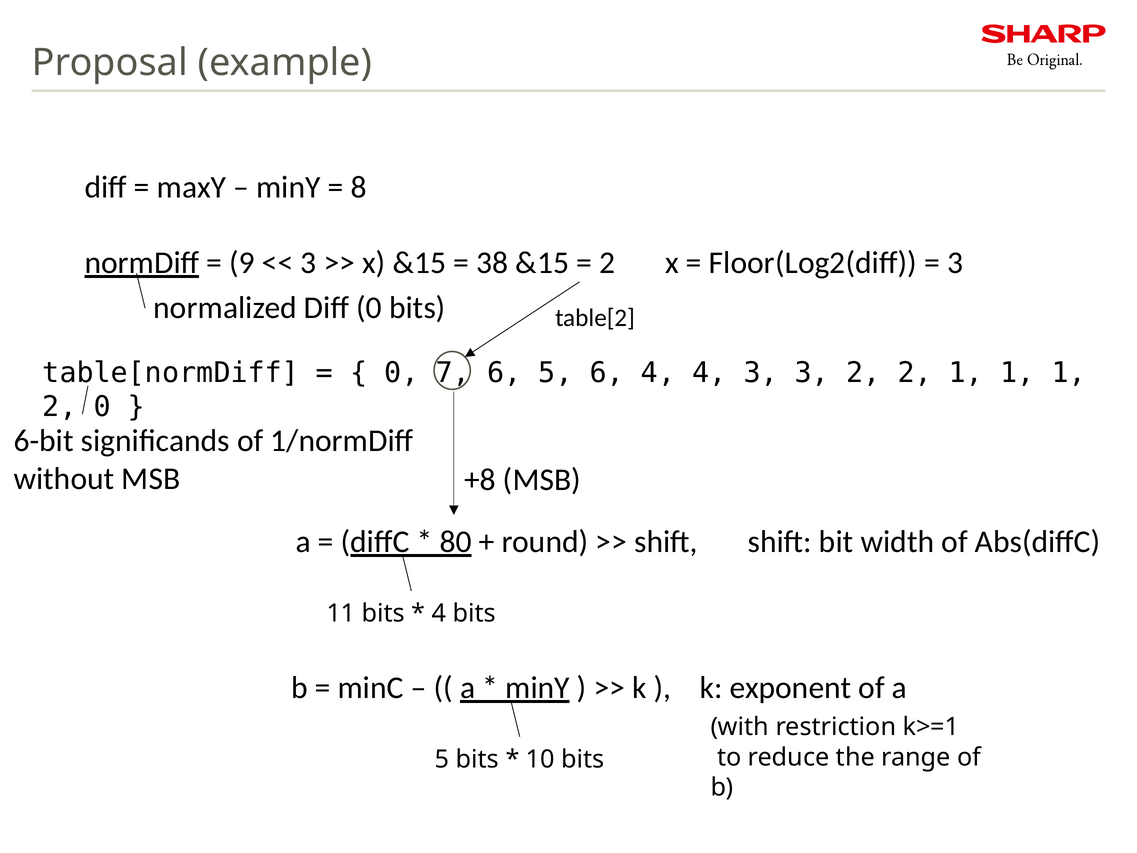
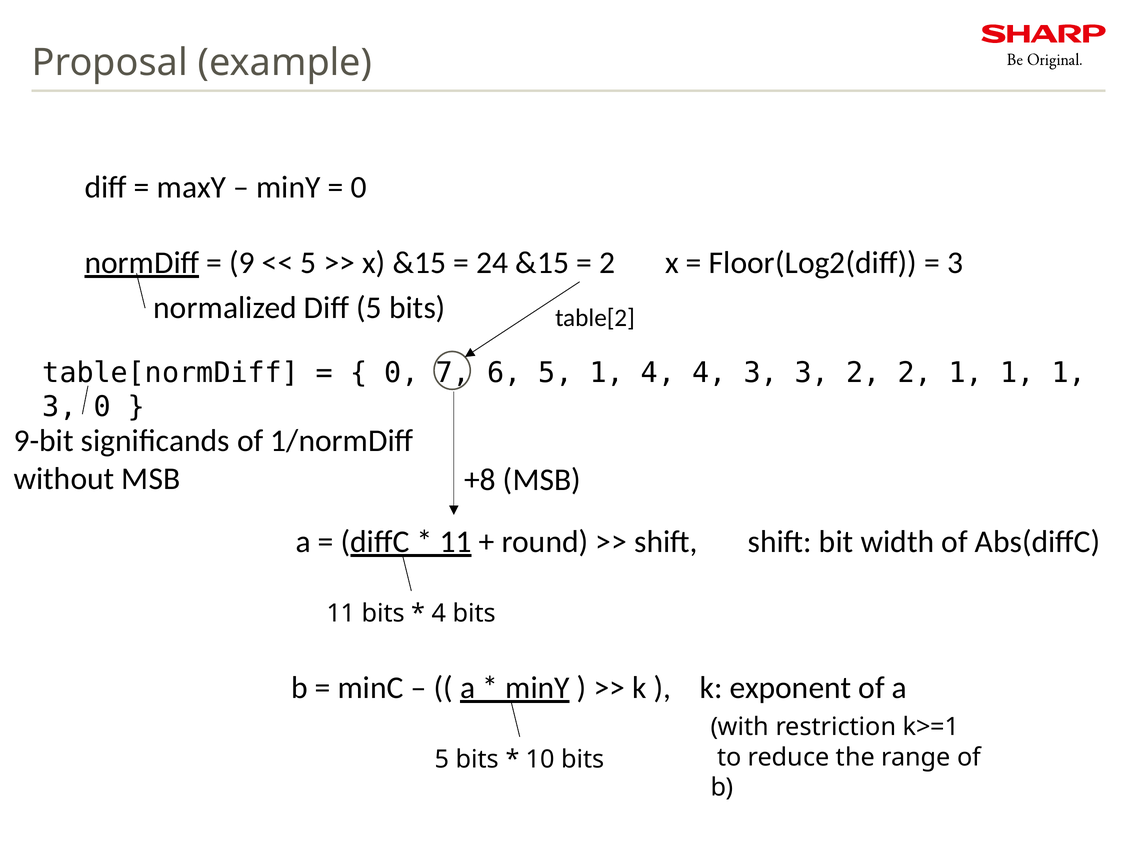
8 at (359, 187): 8 -> 0
3 at (308, 263): 3 -> 5
38: 38 -> 24
Diff 0: 0 -> 5
5 6: 6 -> 1
2 at (60, 407): 2 -> 3
6-bit: 6-bit -> 9-bit
80 at (456, 542): 80 -> 11
